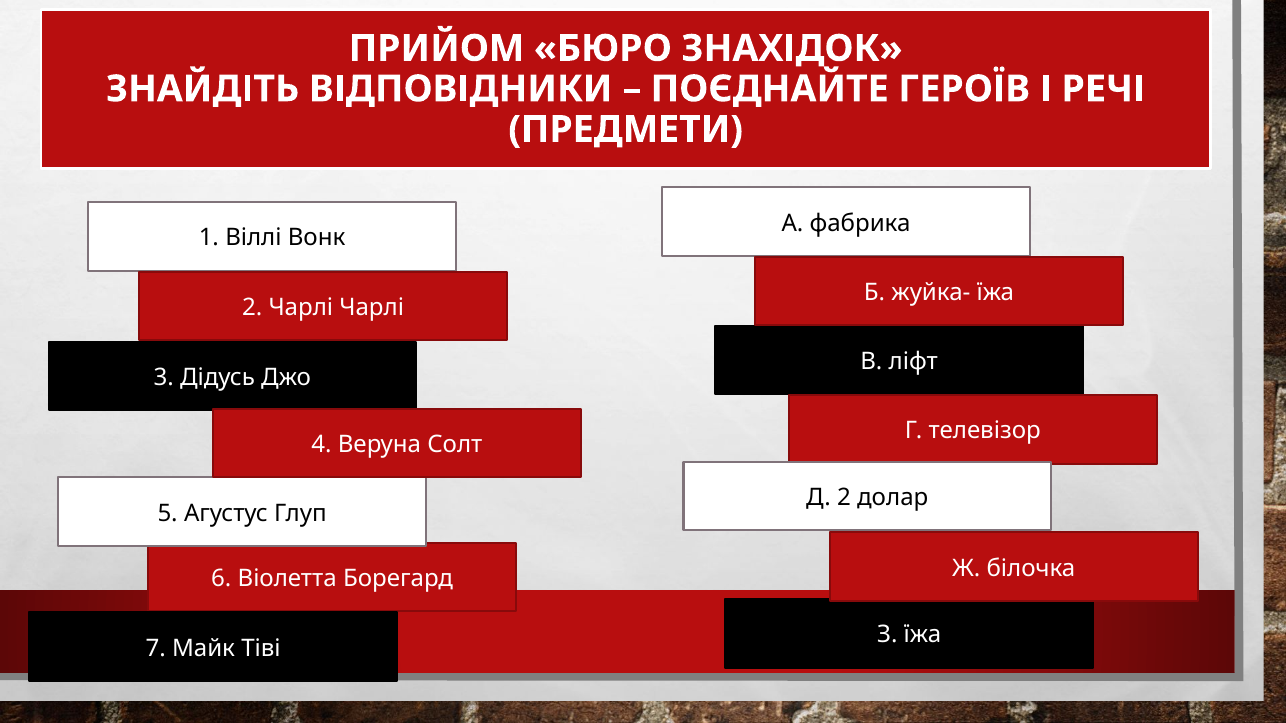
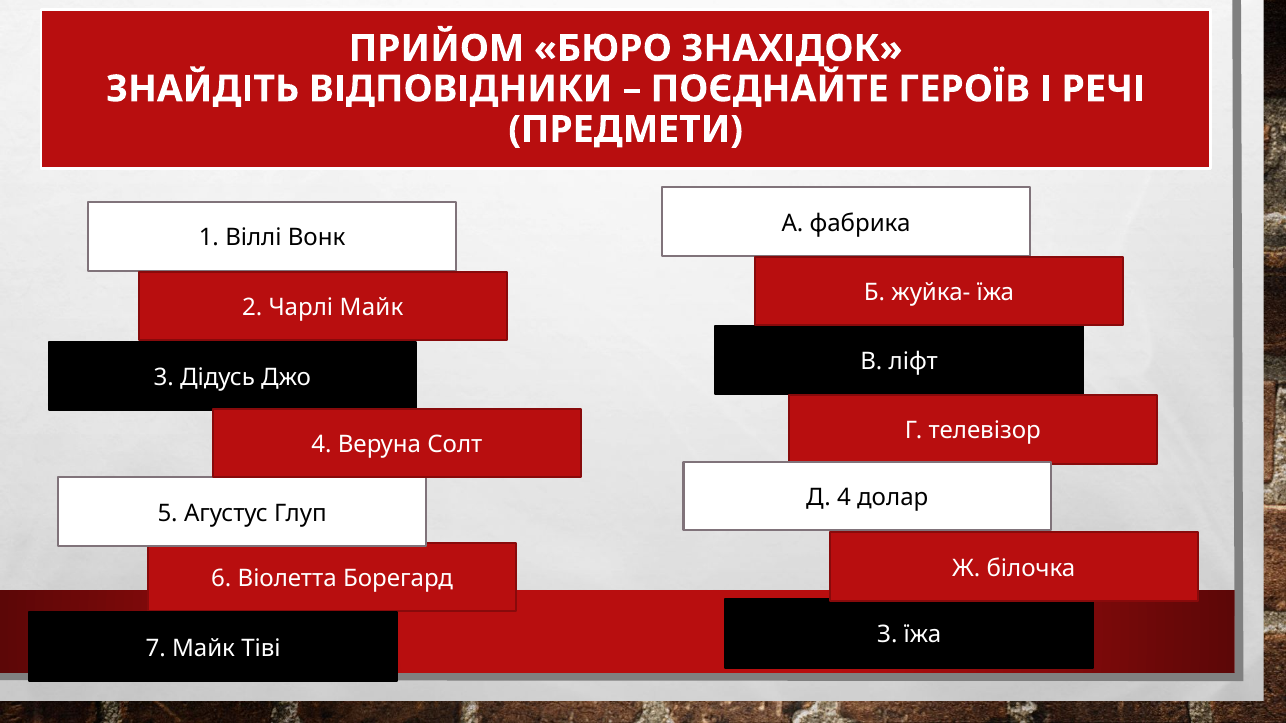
Чарлі Чарлі: Чарлі -> Майк
Д 2: 2 -> 4
